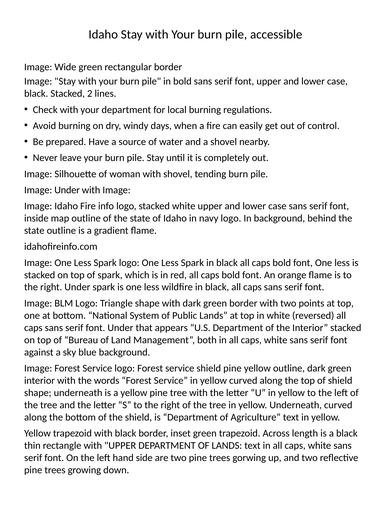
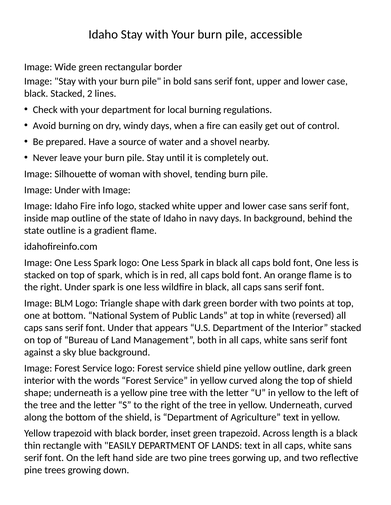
navy logo: logo -> days
with UPPER: UPPER -> EASILY
